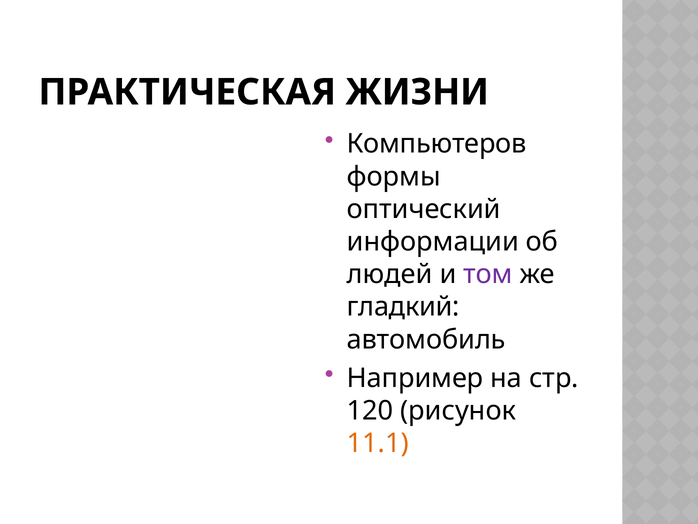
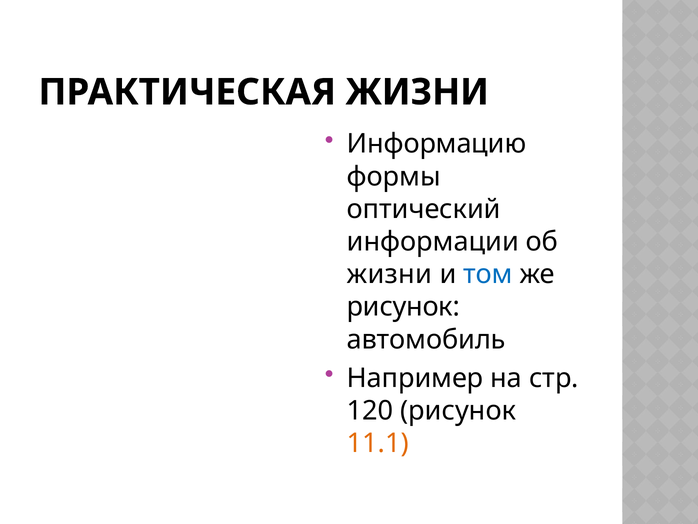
Компьютеров: Компьютеров -> Информацию
людей at (390, 274): людей -> жизни
том colour: purple -> blue
гладкий at (403, 307): гладкий -> рисунок
